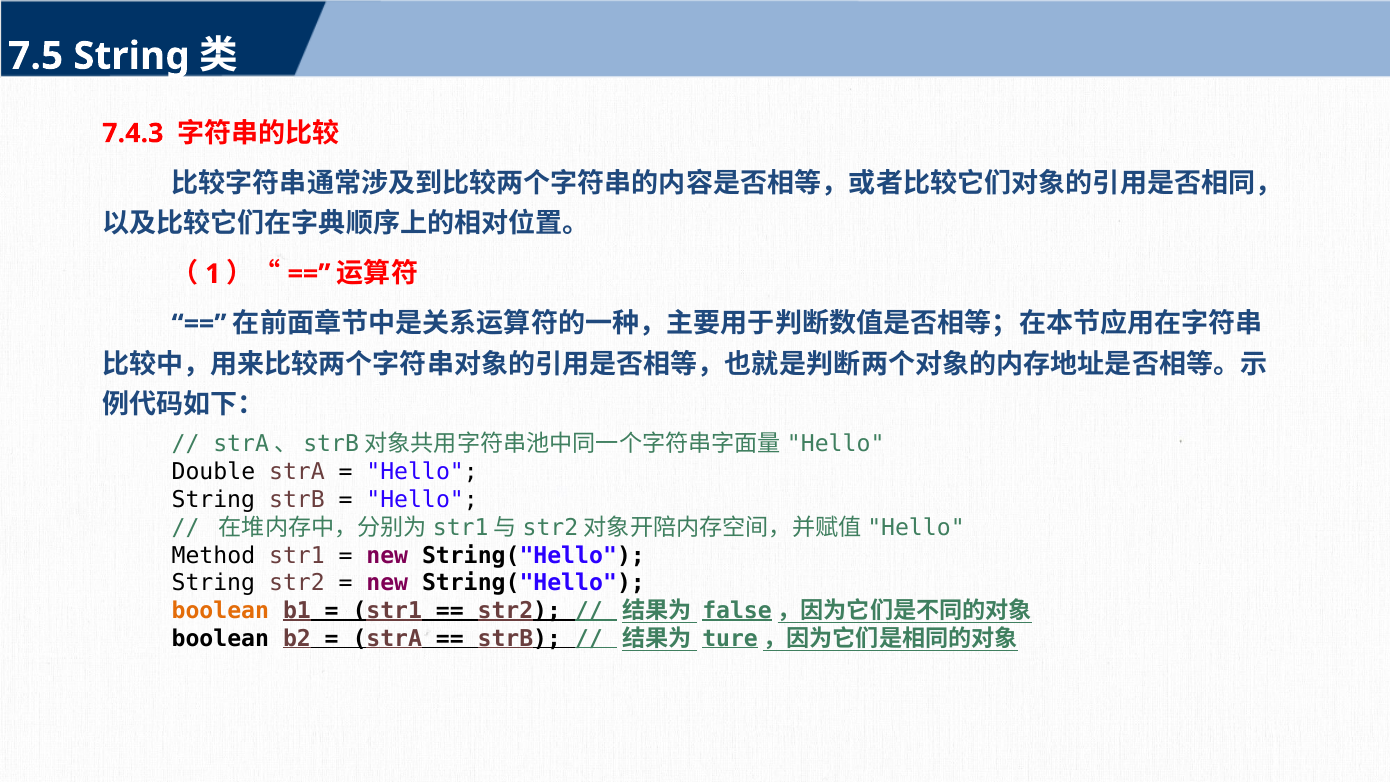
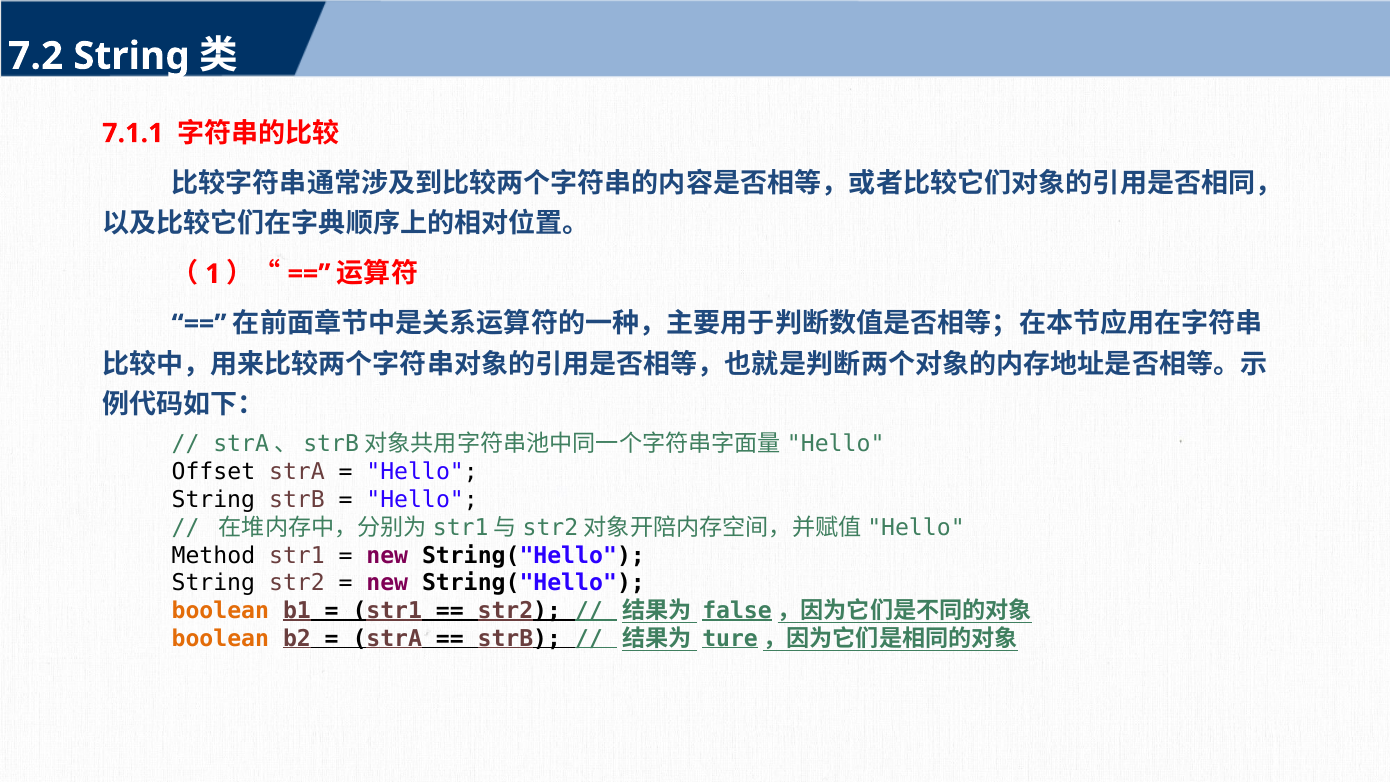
7.5: 7.5 -> 7.2
7.4.3: 7.4.3 -> 7.1.1
Double: Double -> Offset
boolean at (220, 639) colour: black -> orange
